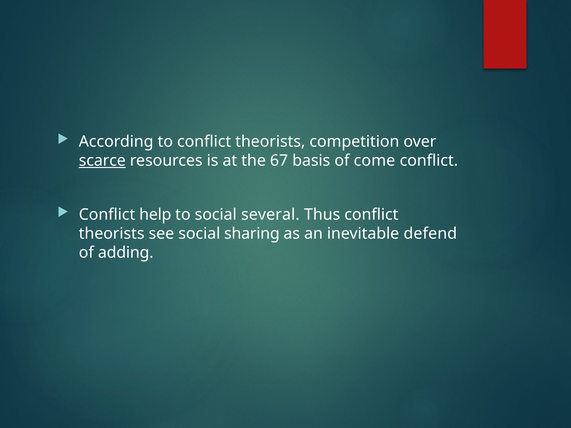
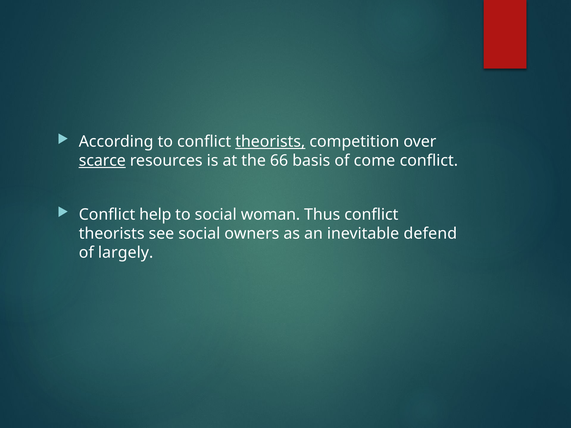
theorists at (270, 142) underline: none -> present
67: 67 -> 66
several: several -> woman
sharing: sharing -> owners
adding: adding -> largely
